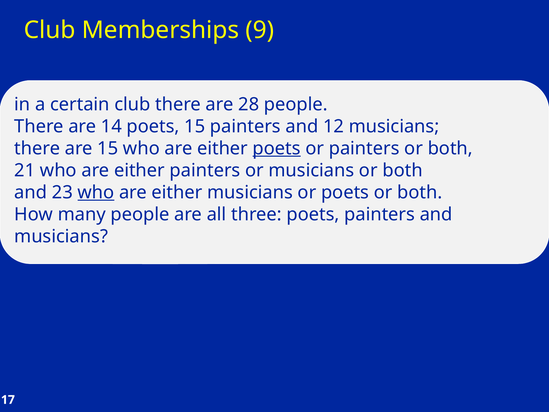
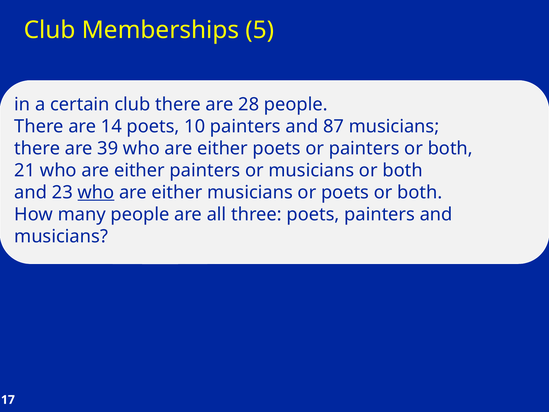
9: 9 -> 5
poets 15: 15 -> 10
12: 12 -> 87
are 15: 15 -> 39
poets at (277, 148) underline: present -> none
